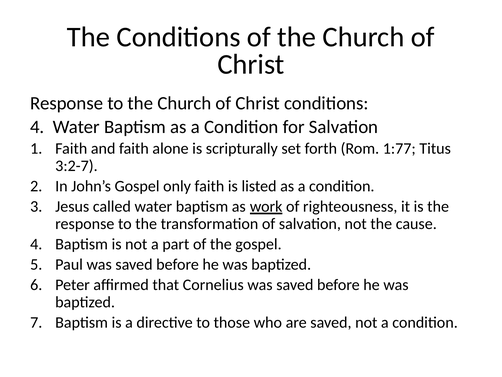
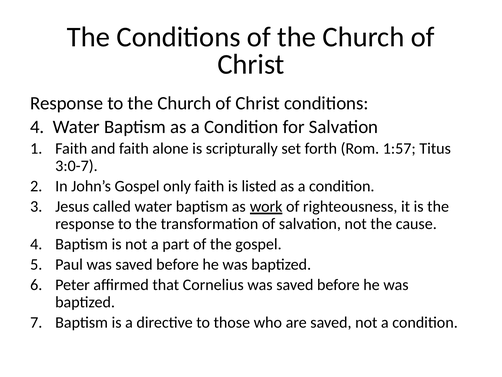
1:77: 1:77 -> 1:57
3:2-7: 3:2-7 -> 3:0-7
